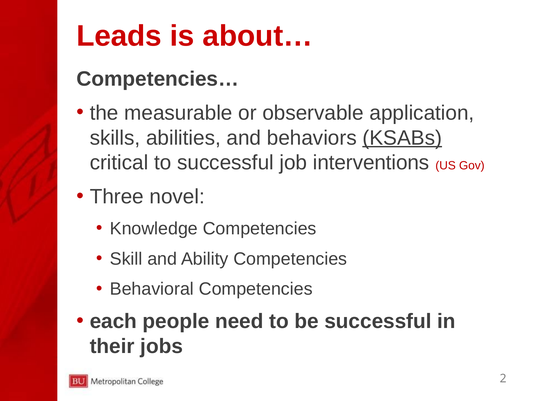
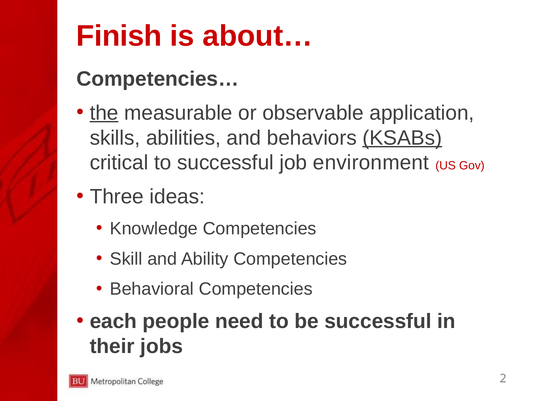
Leads: Leads -> Finish
the underline: none -> present
interventions: interventions -> environment
novel: novel -> ideas
